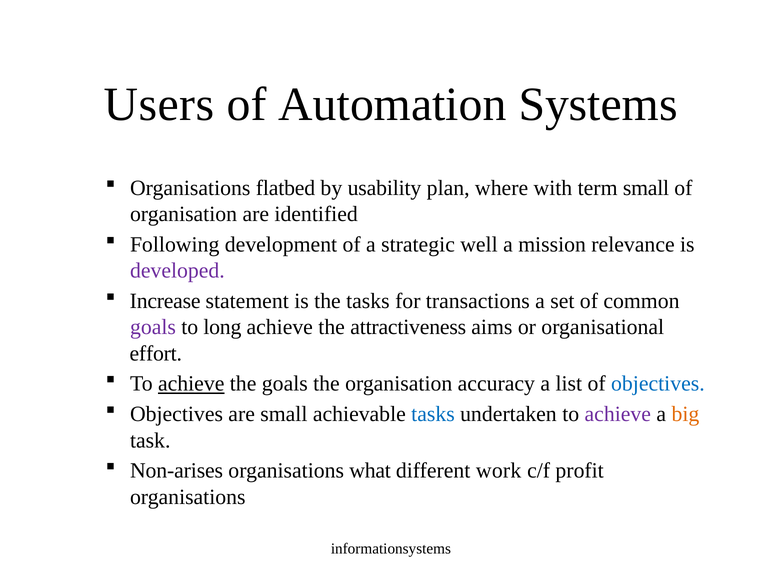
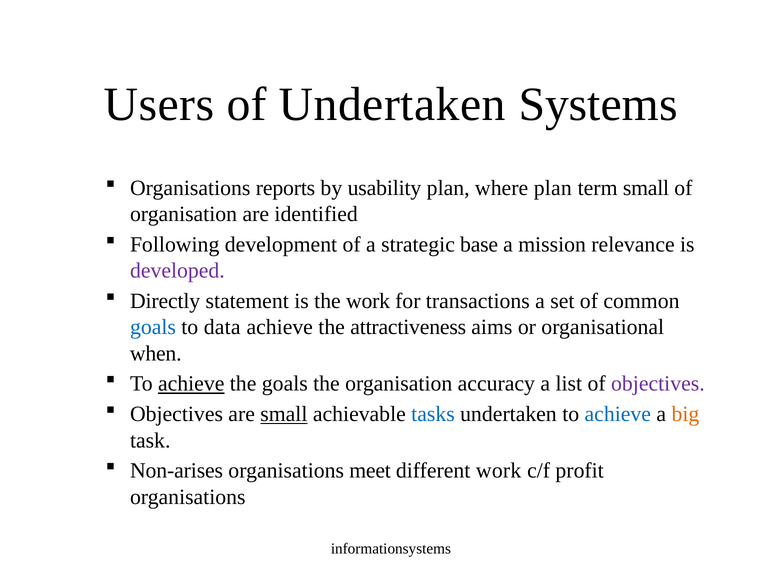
of Automation: Automation -> Undertaken
flatbed: flatbed -> reports
where with: with -> plan
well: well -> base
Increase: Increase -> Directly
the tasks: tasks -> work
goals at (153, 327) colour: purple -> blue
long: long -> data
effort: effort -> when
objectives at (658, 383) colour: blue -> purple
small at (284, 414) underline: none -> present
achieve at (618, 414) colour: purple -> blue
what: what -> meet
